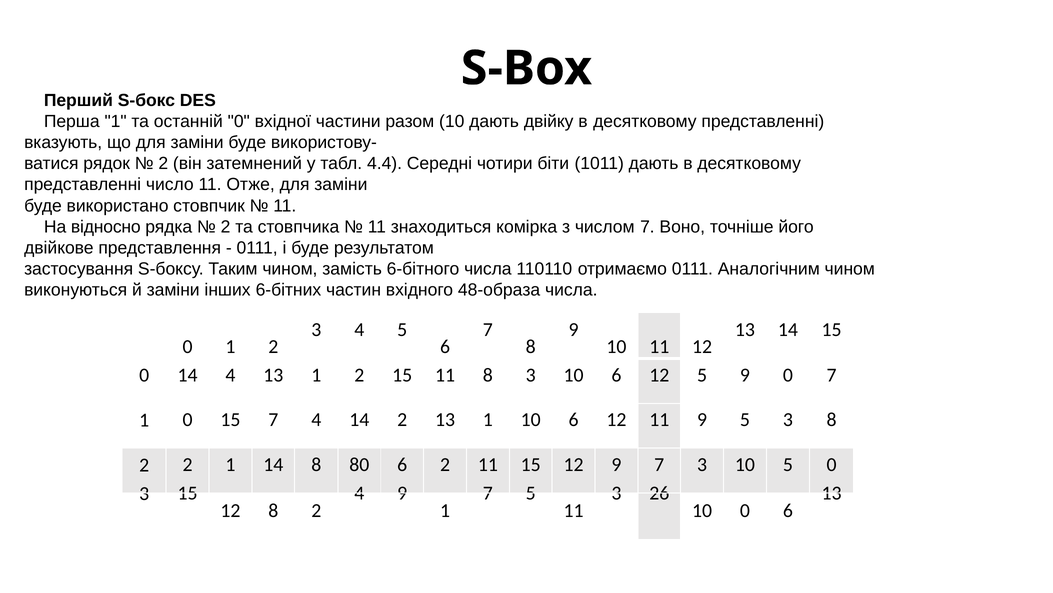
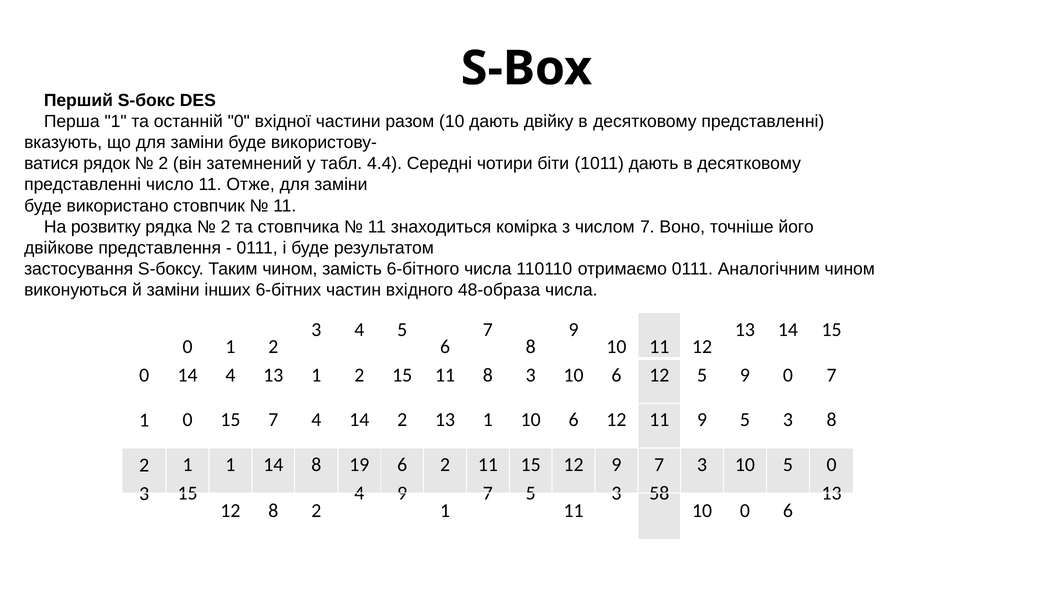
відносно: відносно -> розвитку
2 2: 2 -> 1
80: 80 -> 19
26: 26 -> 58
